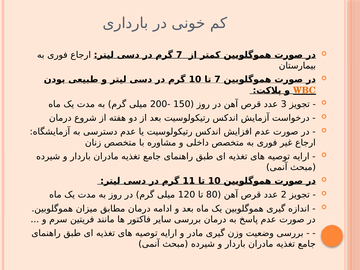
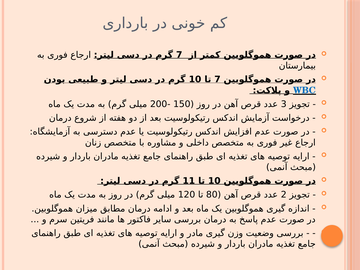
WBC colour: orange -> blue
